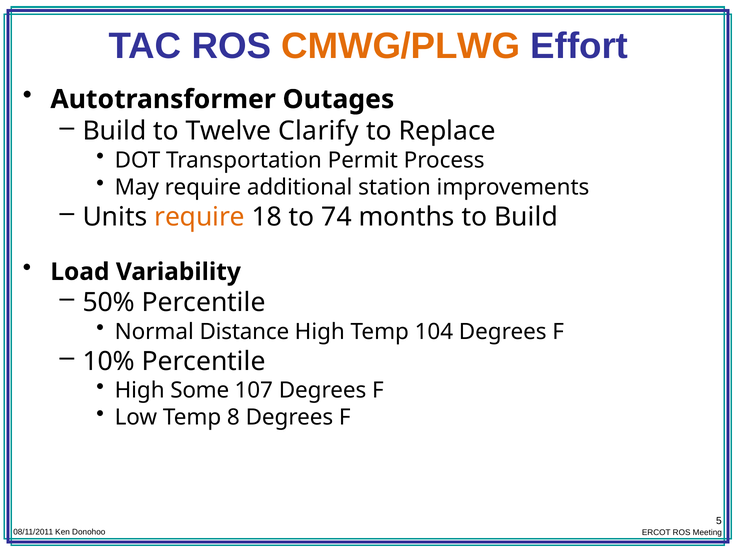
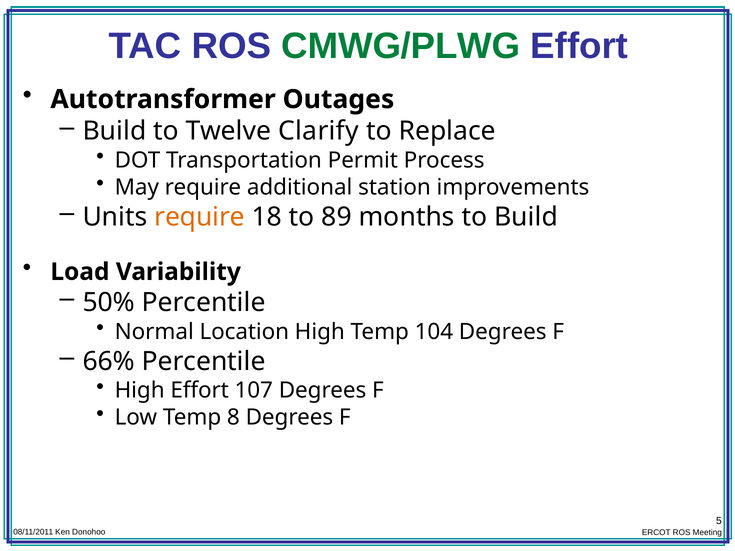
CMWG/PLWG colour: orange -> green
74: 74 -> 89
Distance: Distance -> Location
10%: 10% -> 66%
High Some: Some -> Effort
